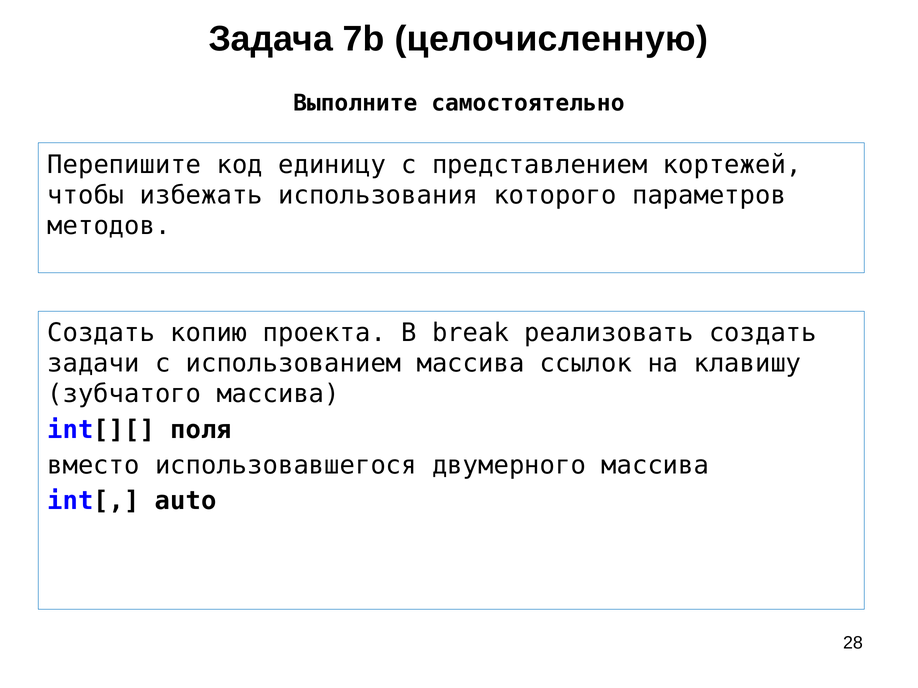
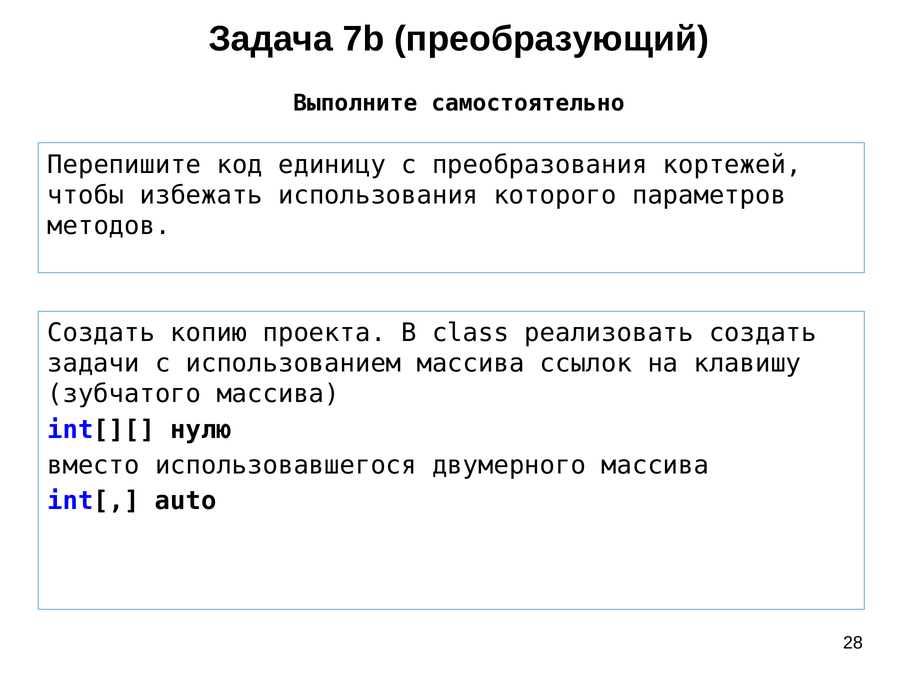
целочисленную: целочисленную -> преобразующий
представлением: представлением -> преобразования
break: break -> class
поля: поля -> нулю
